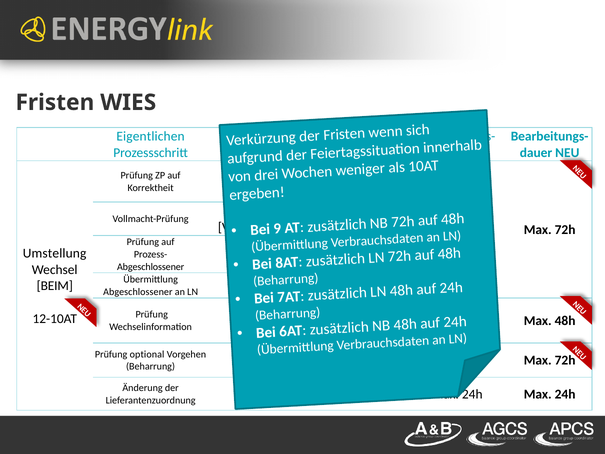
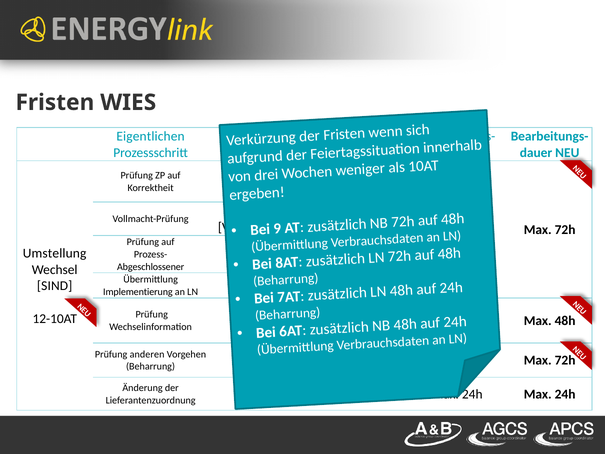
BEIM: BEIM -> SIND
Abgeschlossener at (138, 292): Abgeschlossener -> Implementierung
optional: optional -> anderen
